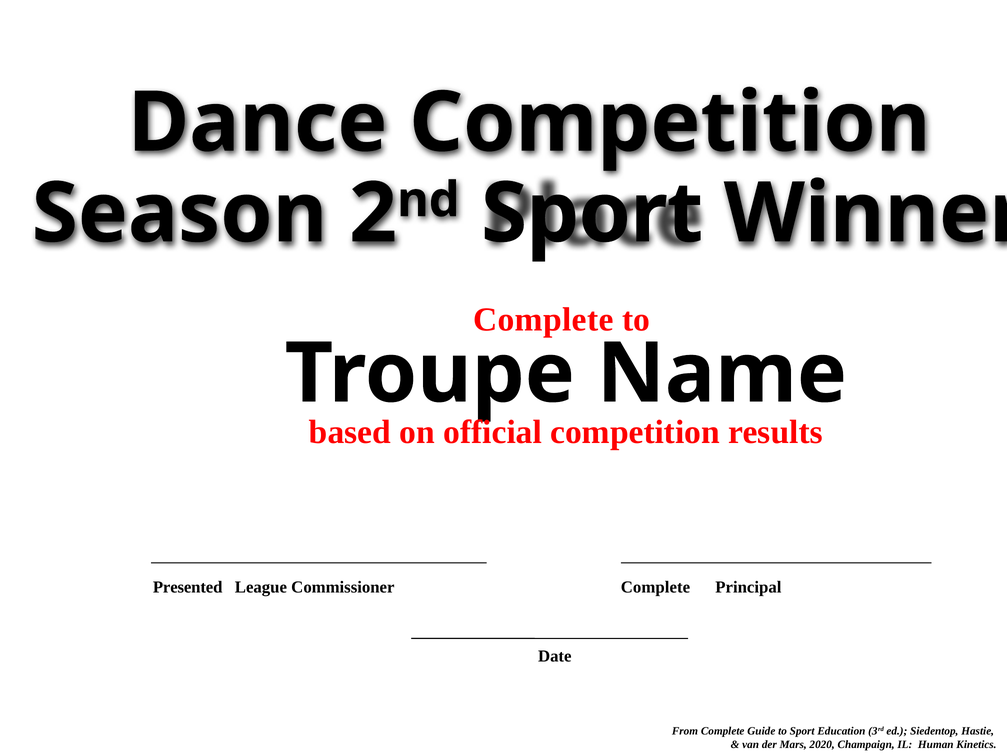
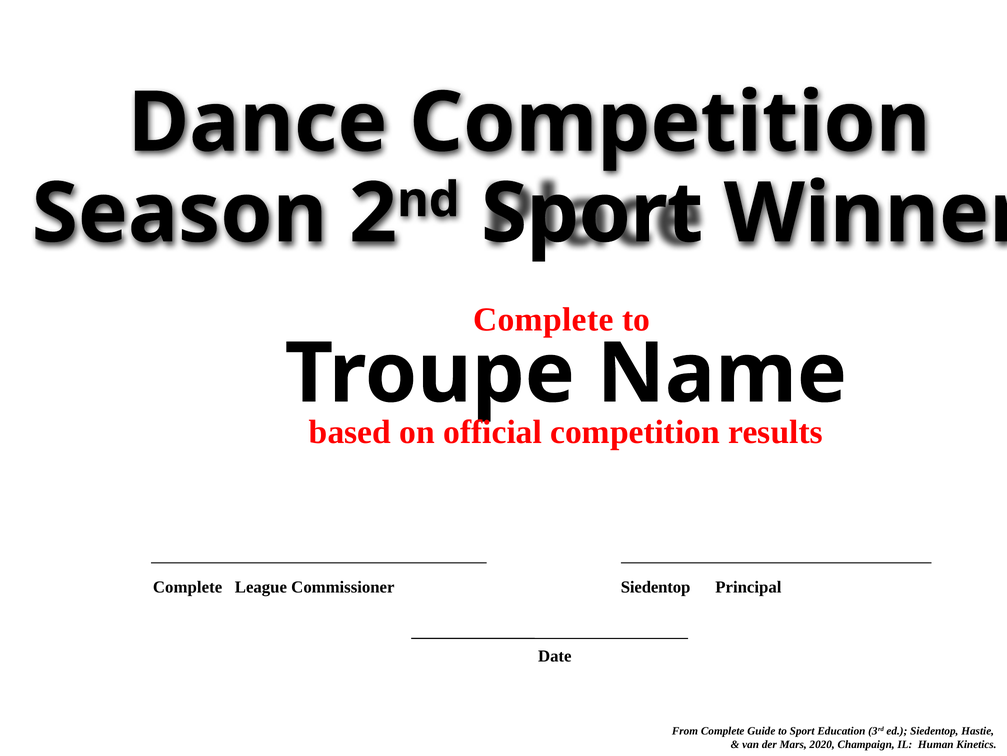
Presented at (188, 587): Presented -> Complete
Complete at (655, 587): Complete -> Siedentop
